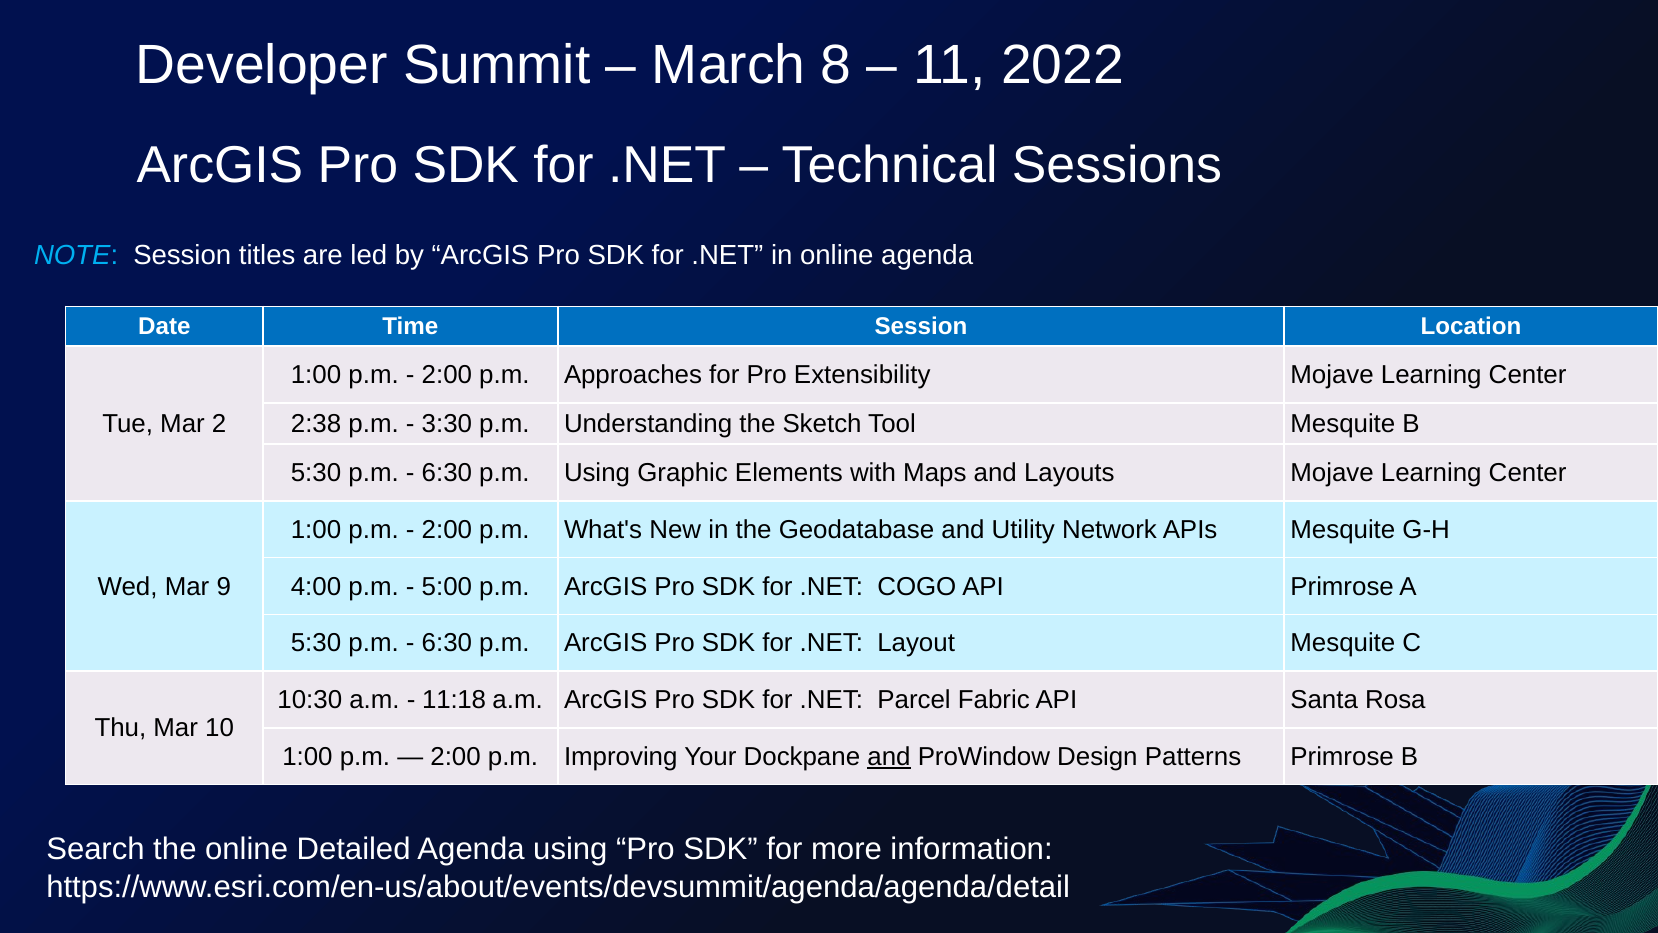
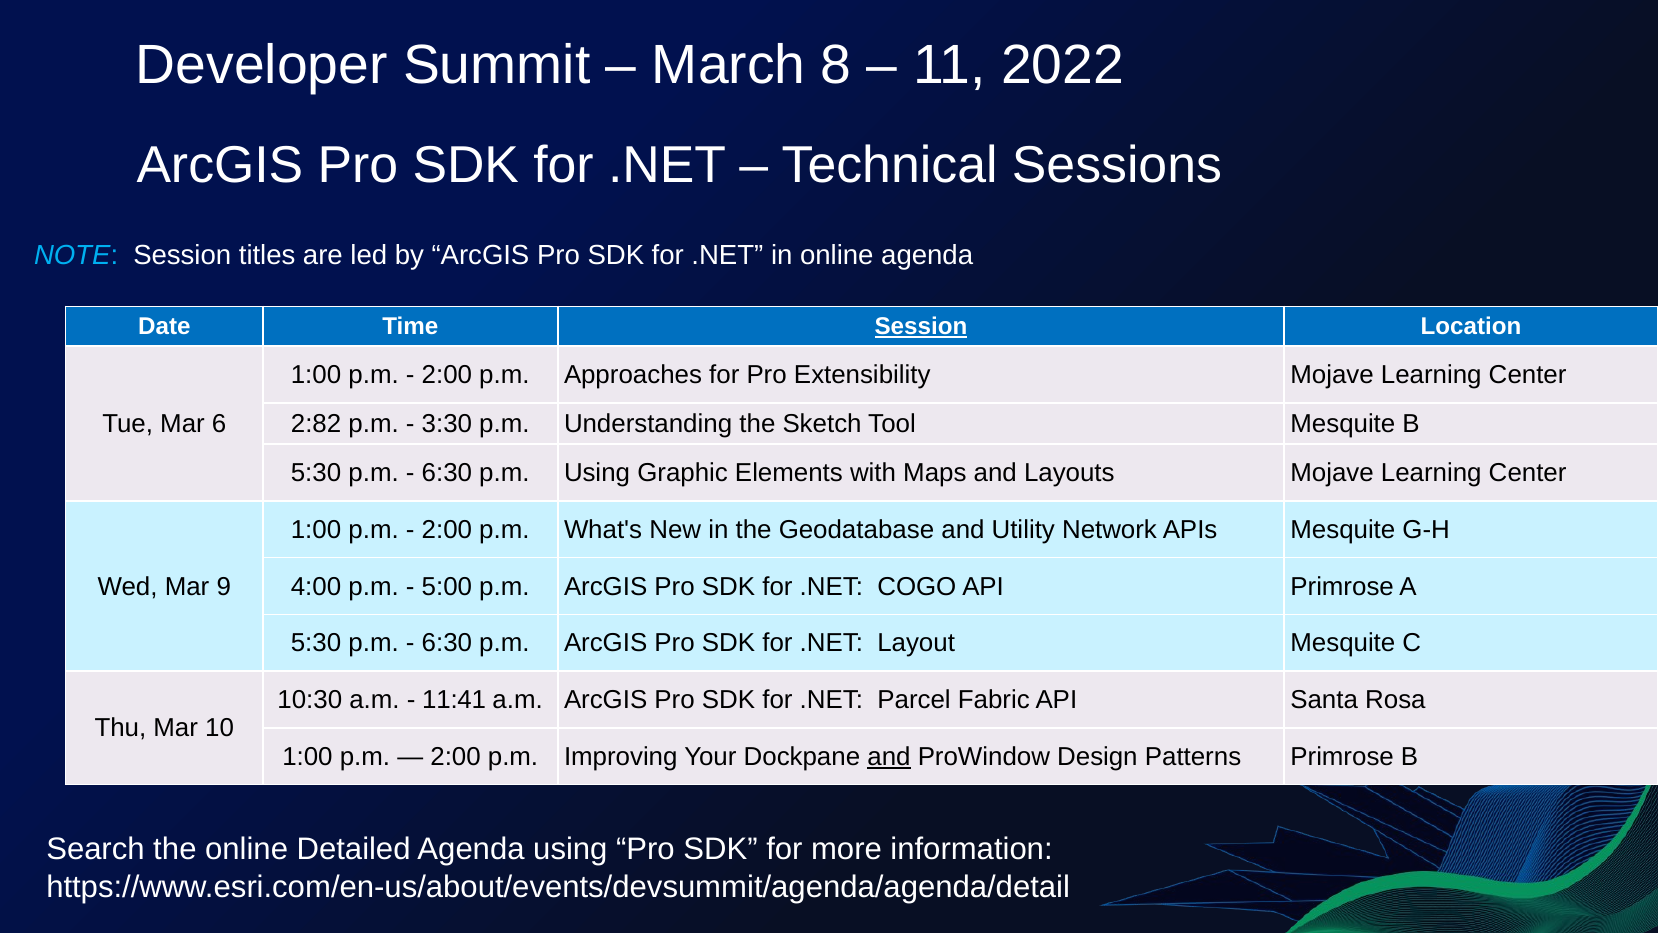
Session at (921, 327) underline: none -> present
2: 2 -> 6
2:38: 2:38 -> 2:82
11:18: 11:18 -> 11:41
